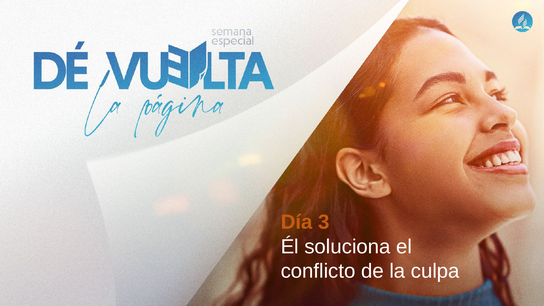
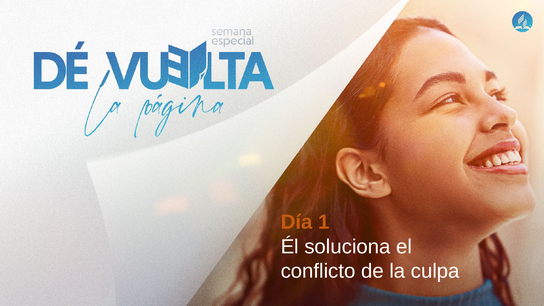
3: 3 -> 1
